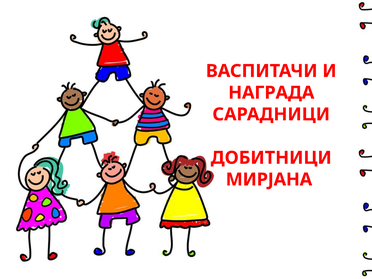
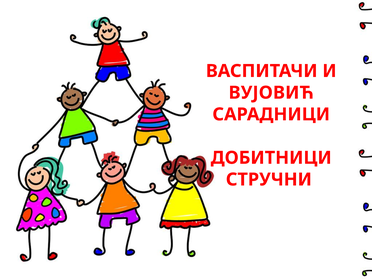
НАГРАДА: НАГРАДА -> ВУЈОВИЋ
МИРЈАНА: МИРЈАНА -> СТРУЧНИ
